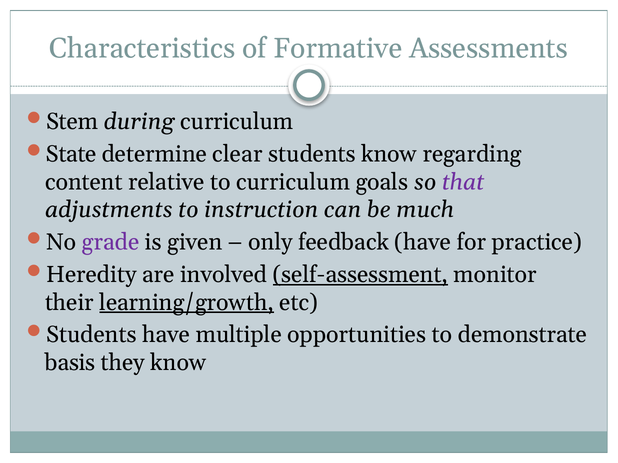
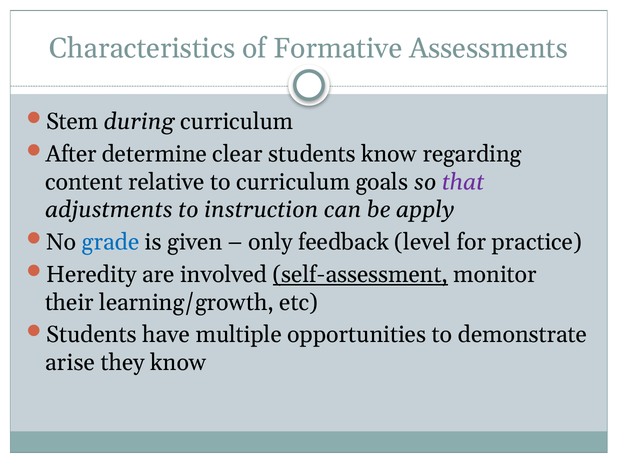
State: State -> After
much: much -> apply
grade colour: purple -> blue
feedback have: have -> level
learning/growth underline: present -> none
basis: basis -> arise
